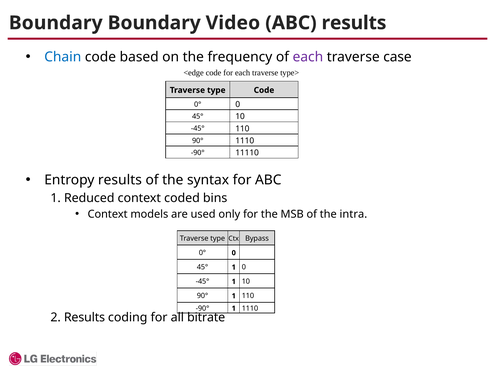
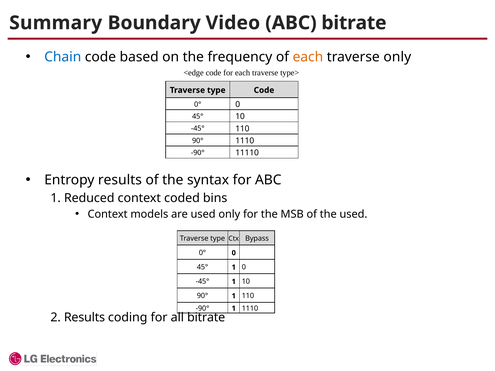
Boundary at (56, 23): Boundary -> Summary
ABC results: results -> bitrate
each at (308, 57) colour: purple -> orange
traverse case: case -> only
the intra: intra -> used
